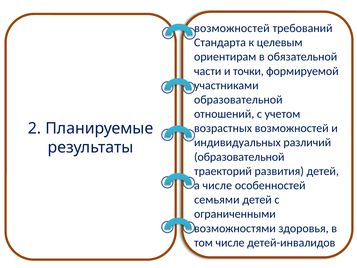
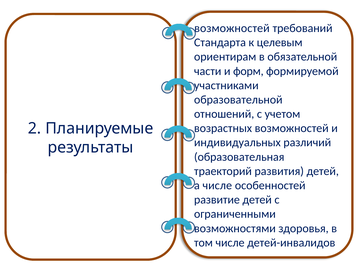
точки: точки -> форм
образовательной at (239, 157): образовательной -> образовательная
семьями: семьями -> развитие
